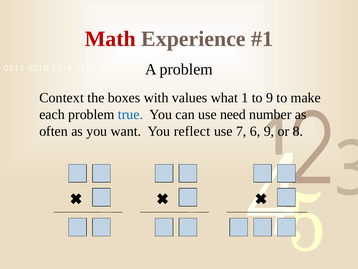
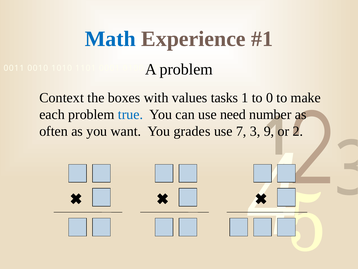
Math colour: red -> blue
what: what -> tasks
to 9: 9 -> 0
reflect: reflect -> grades
7 6: 6 -> 3
8 at (298, 131): 8 -> 2
